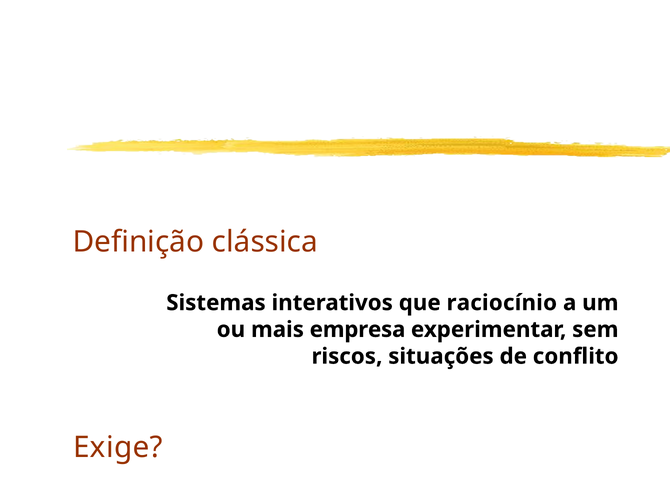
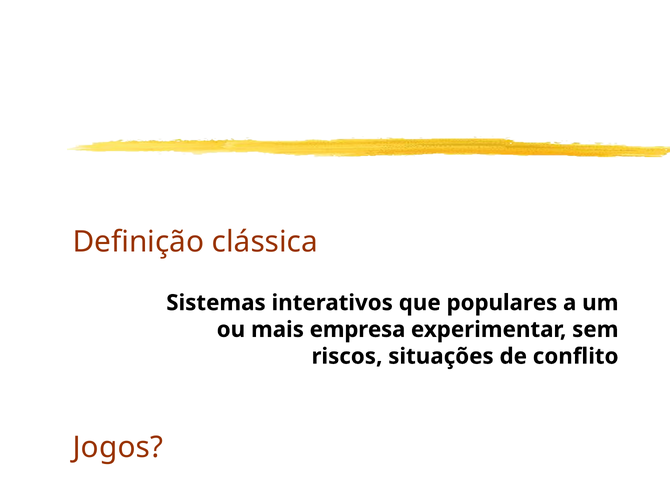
raciocínio: raciocínio -> populares
Exige: Exige -> Jogos
